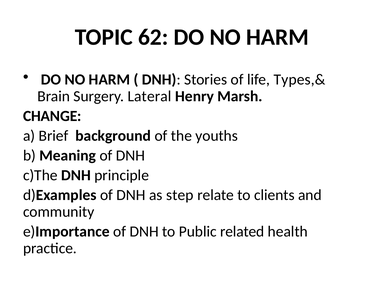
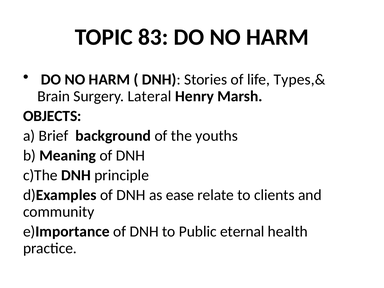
62: 62 -> 83
CHANGE: CHANGE -> OBJECTS
step: step -> ease
related: related -> eternal
